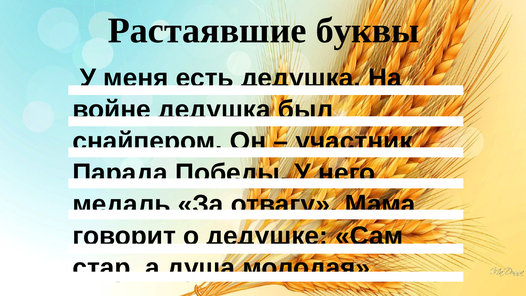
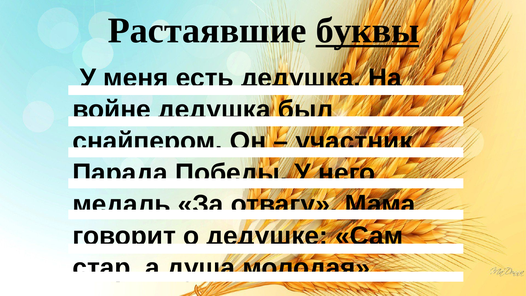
буквы underline: none -> present
